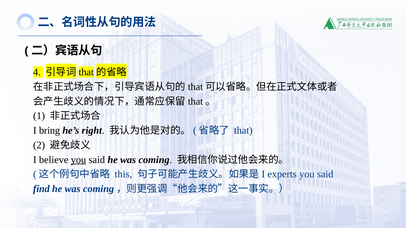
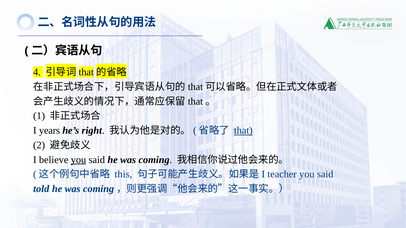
bring: bring -> years
that underline: none -> present
experts: experts -> teacher
find: find -> told
